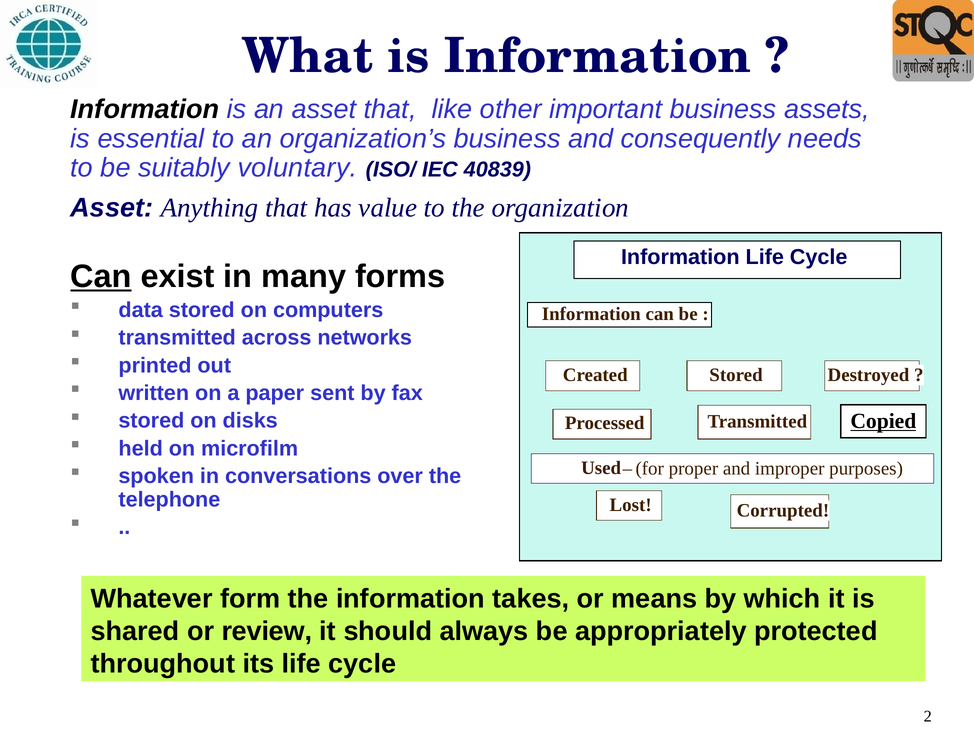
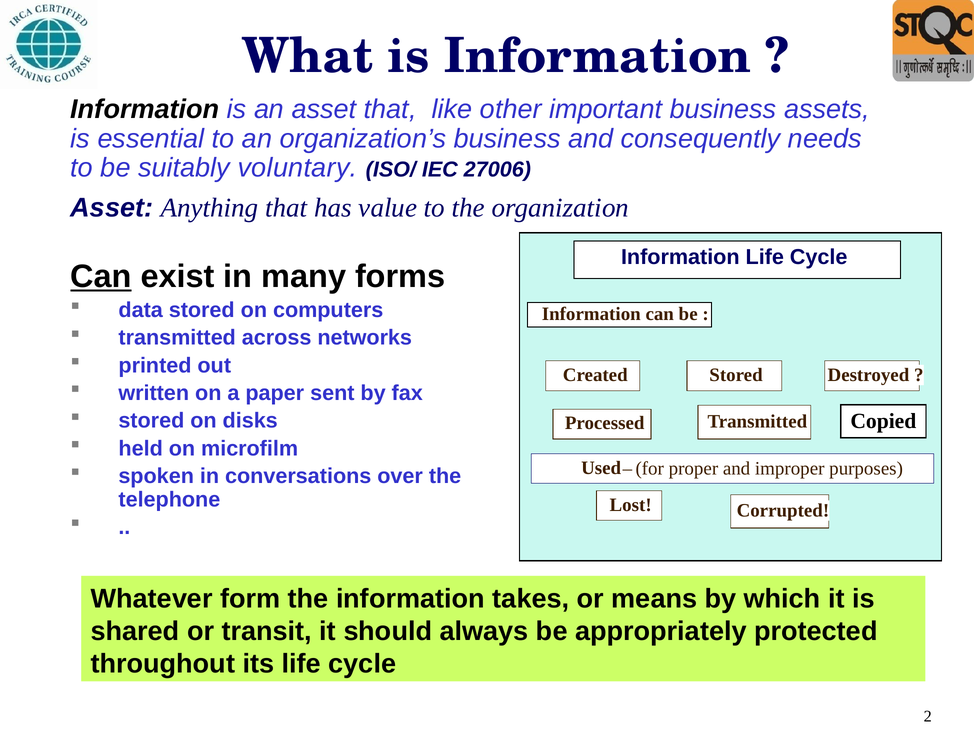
40839: 40839 -> 27006
Copied underline: present -> none
review: review -> transit
